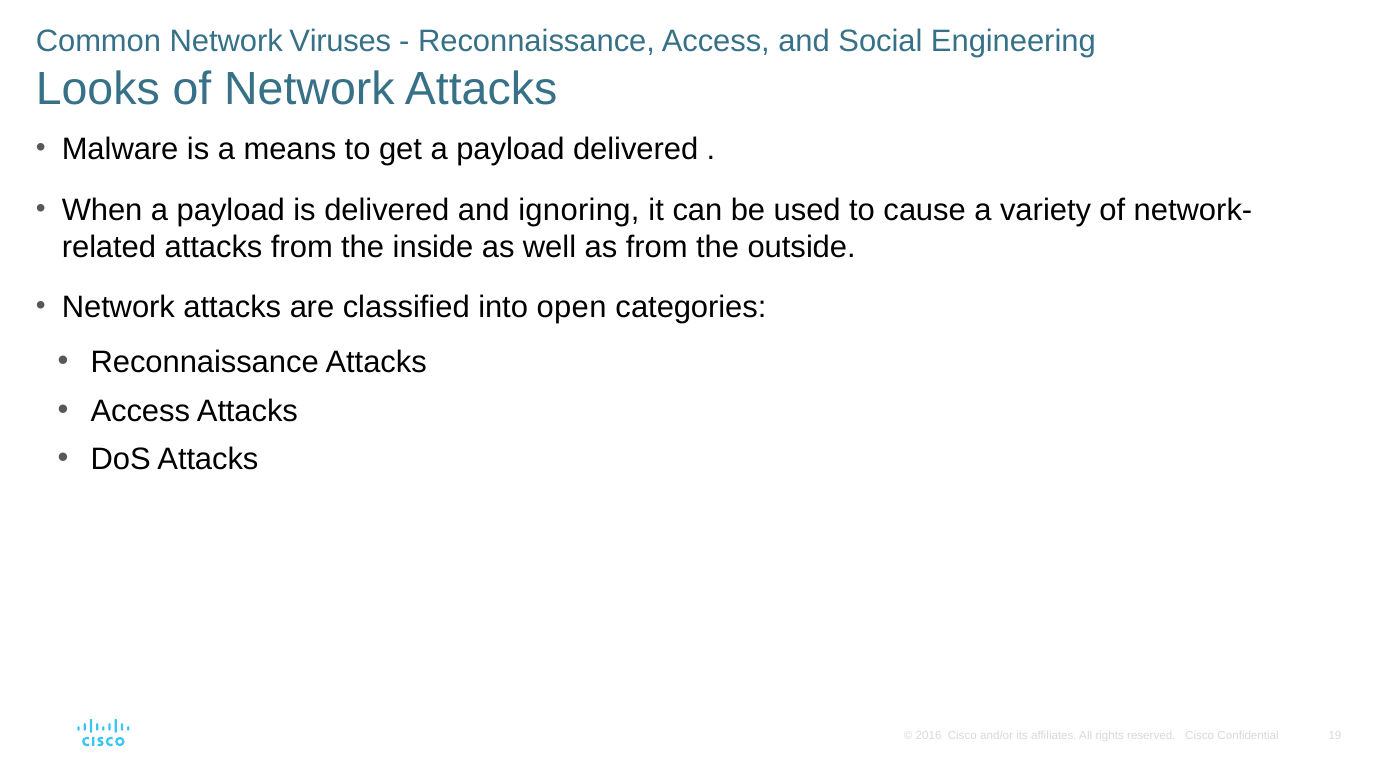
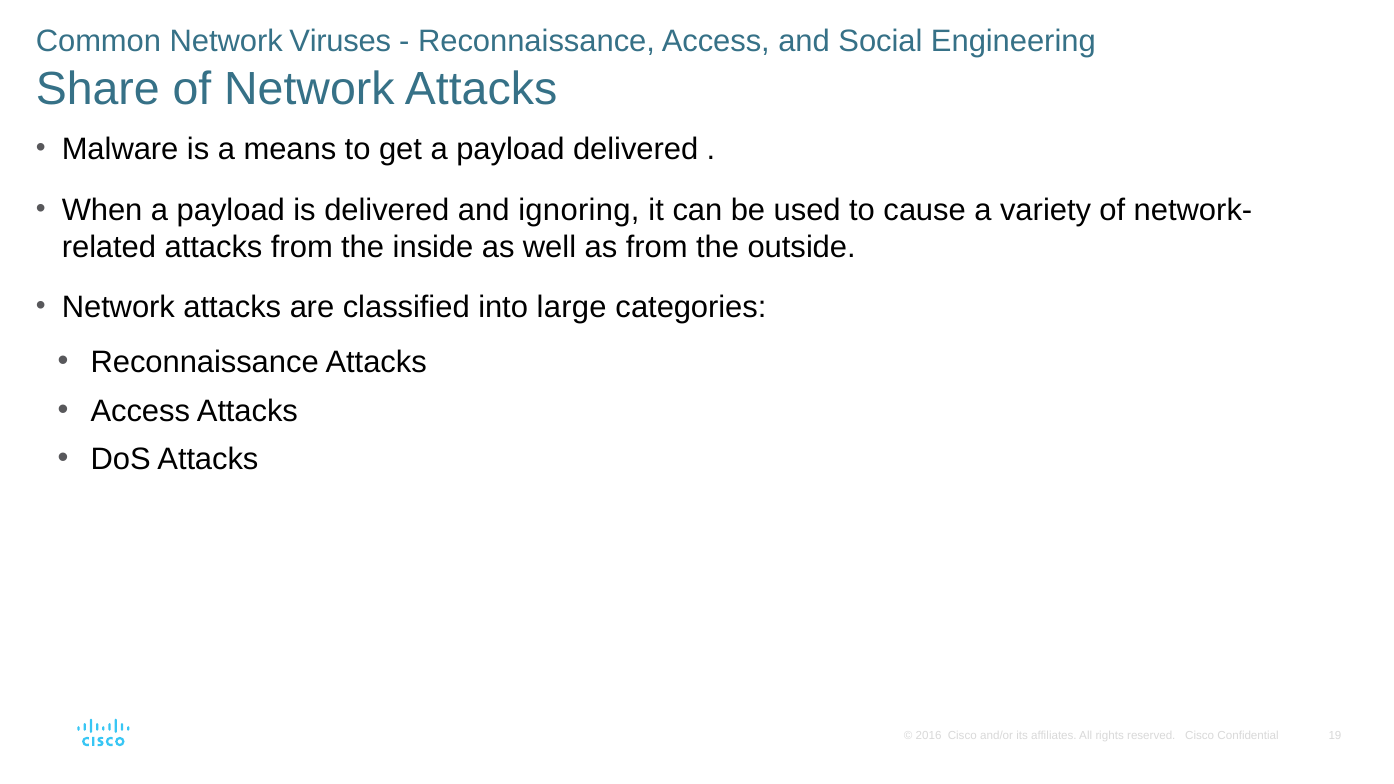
Looks: Looks -> Share
open: open -> large
